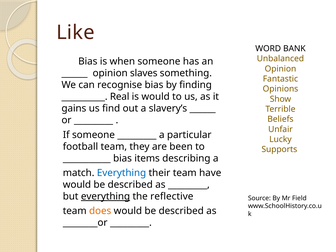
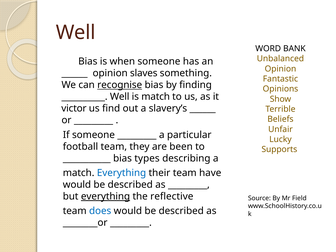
Like at (75, 32): Like -> Well
recognise underline: none -> present
Real at (120, 97): Real -> Well
is would: would -> match
gains: gains -> victor
items: items -> types
does colour: orange -> blue
